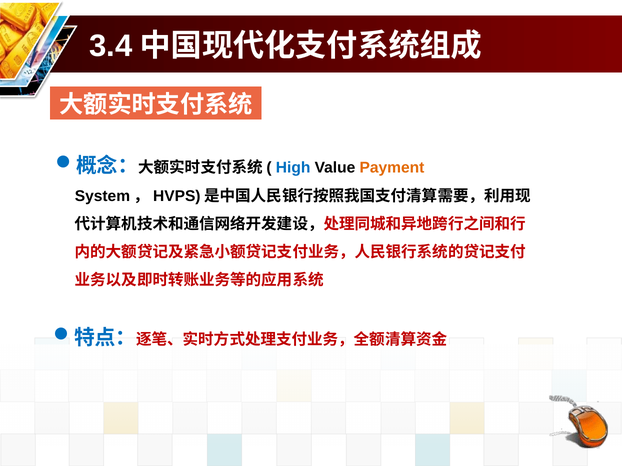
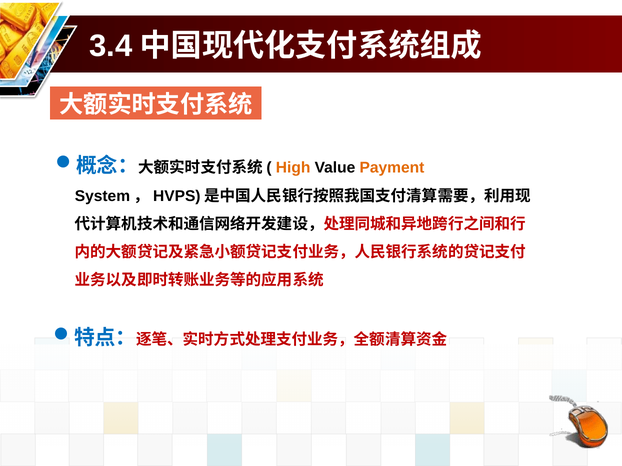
High colour: blue -> orange
